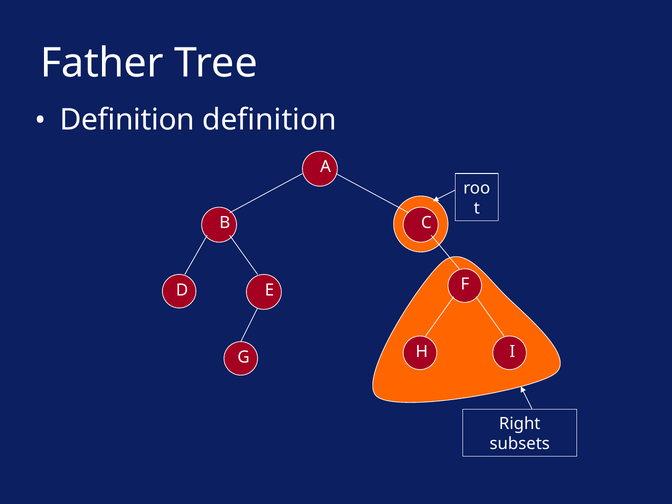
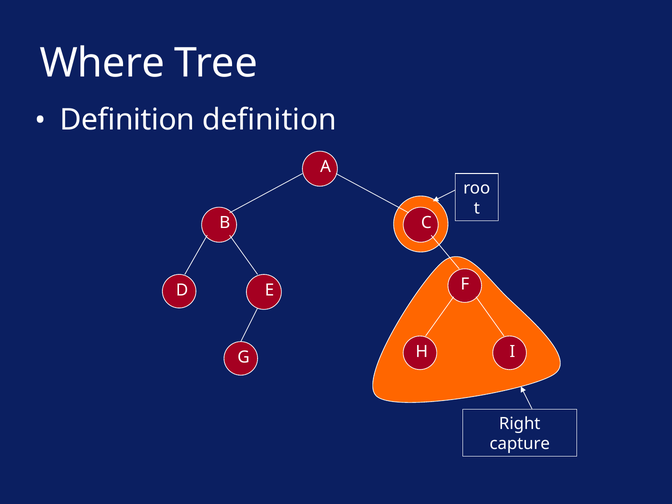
Father: Father -> Where
subsets: subsets -> capture
